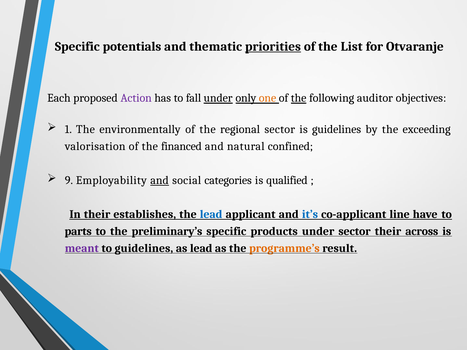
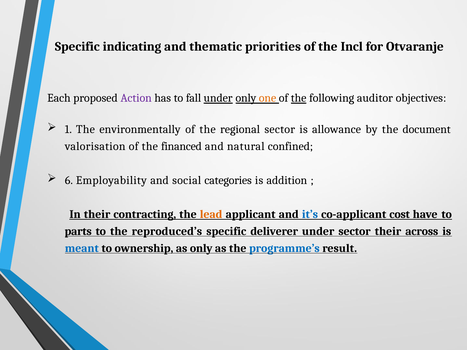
potentials: potentials -> indicating
priorities underline: present -> none
List: List -> Incl
is guidelines: guidelines -> allowance
exceeding: exceeding -> document
9: 9 -> 6
and at (160, 180) underline: present -> none
qualified: qualified -> addition
establishes: establishes -> contracting
lead at (211, 214) colour: blue -> orange
line: line -> cost
preliminary’s: preliminary’s -> reproduced’s
products: products -> deliverer
meant colour: purple -> blue
to guidelines: guidelines -> ownership
as lead: lead -> only
programme’s colour: orange -> blue
